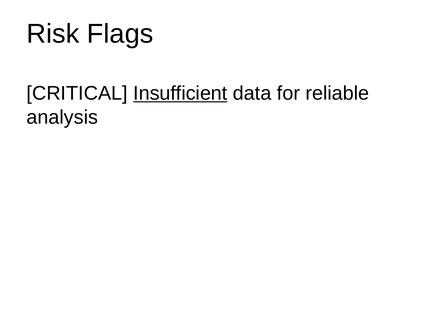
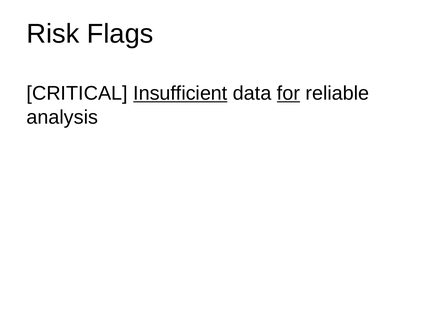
for underline: none -> present
